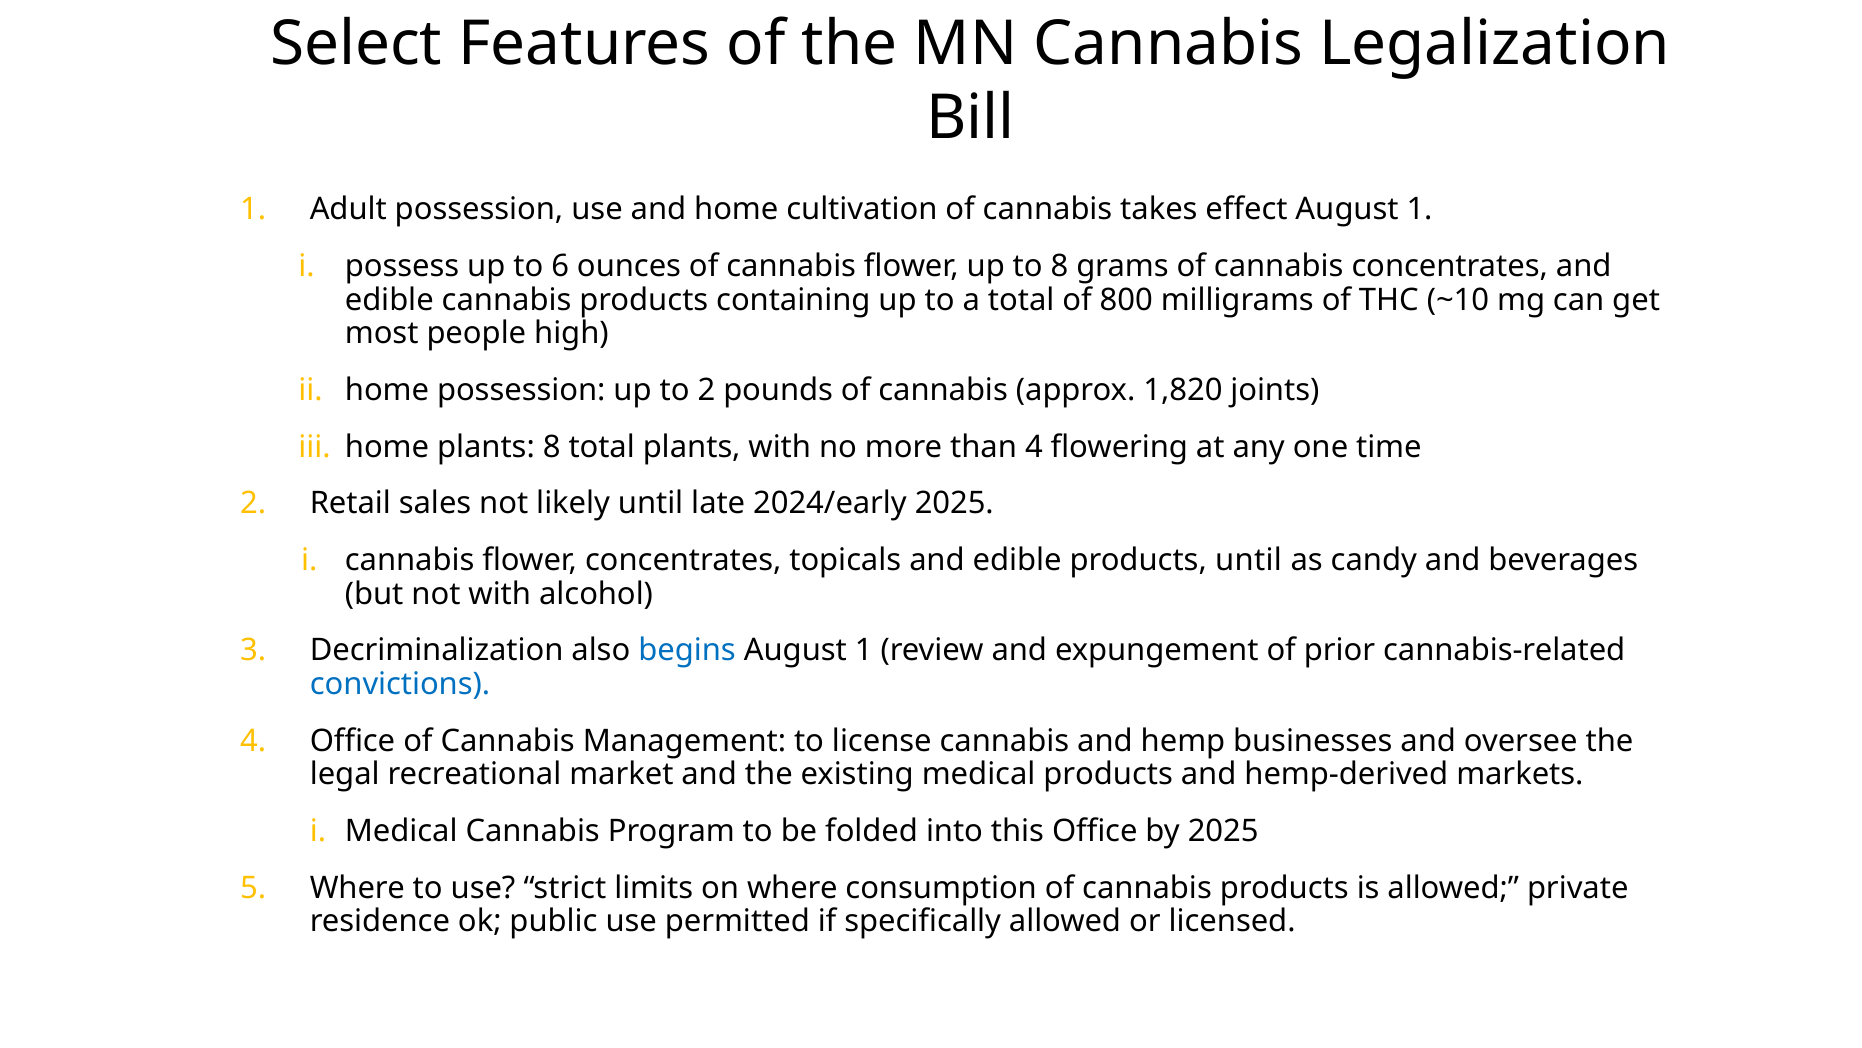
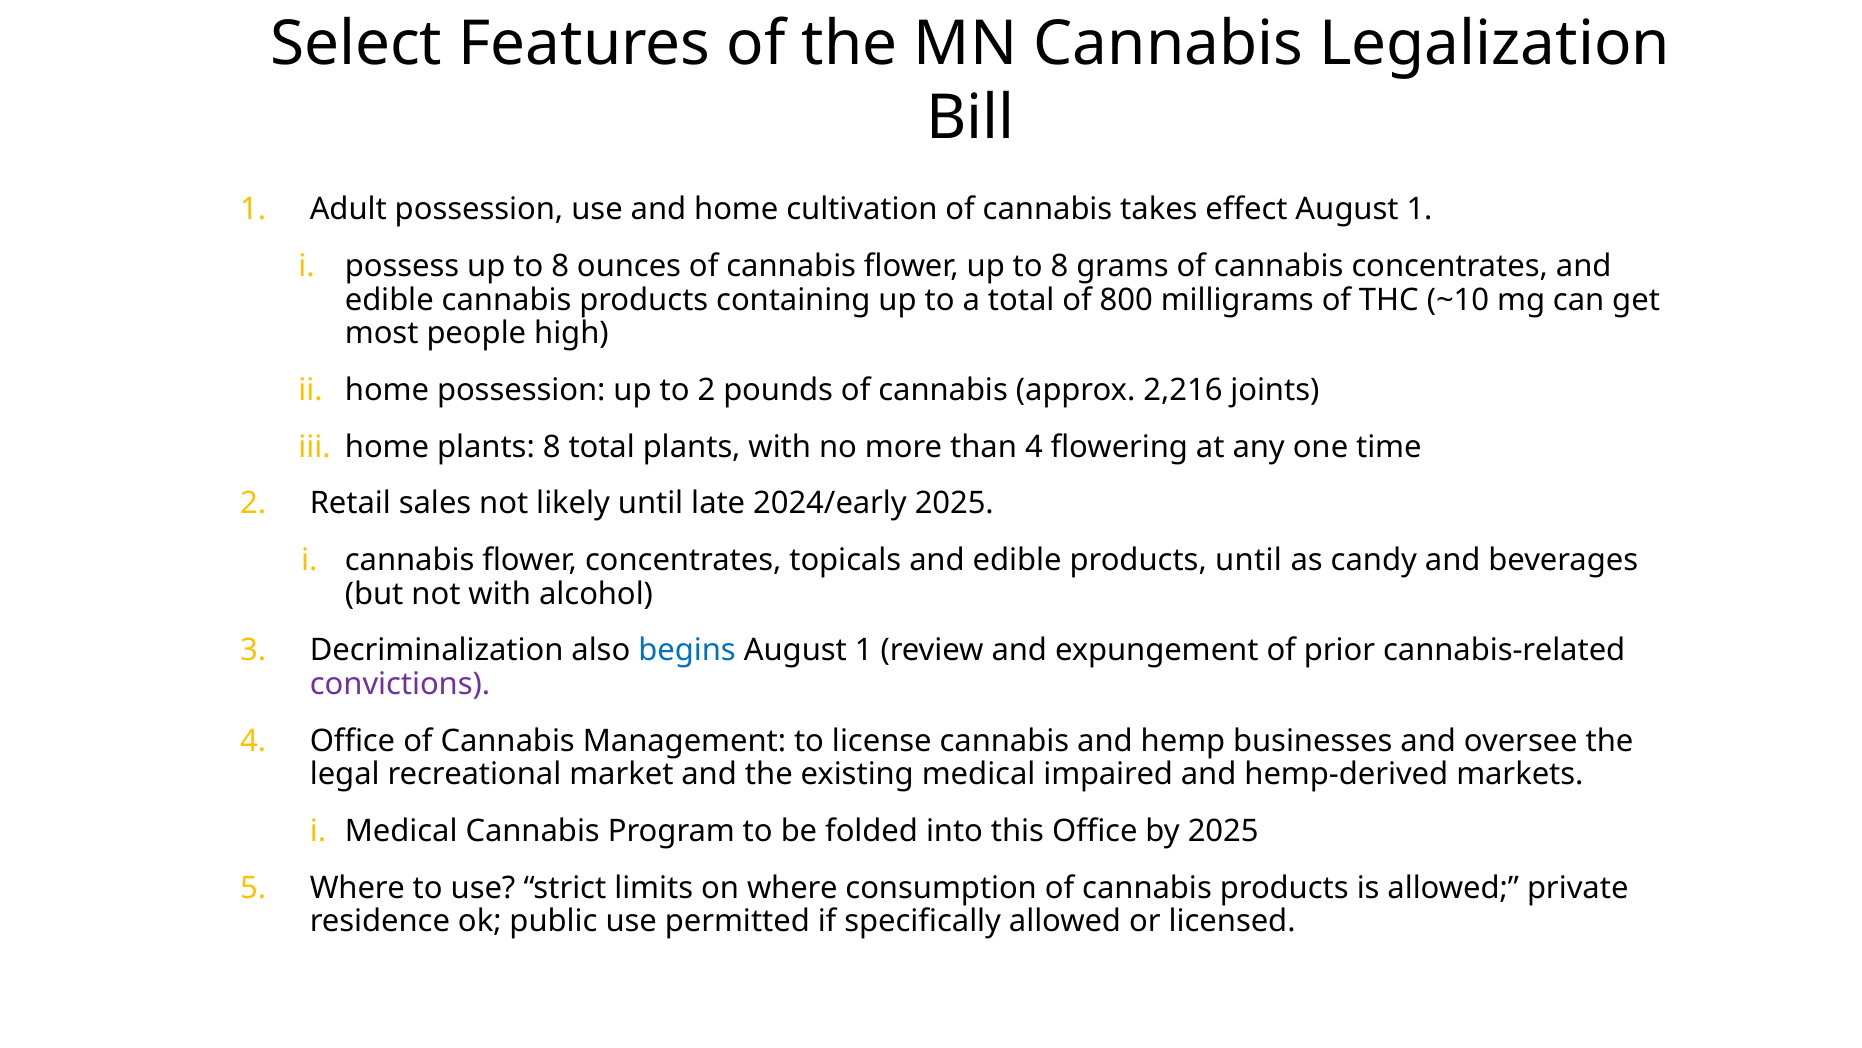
possess up to 6: 6 -> 8
1,820: 1,820 -> 2,216
convictions colour: blue -> purple
medical products: products -> impaired
